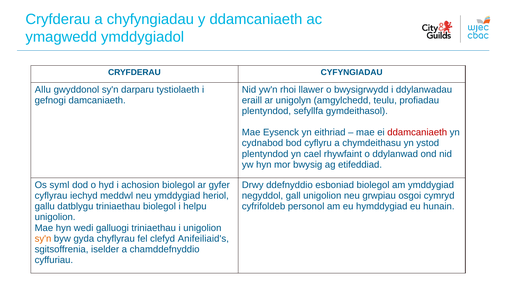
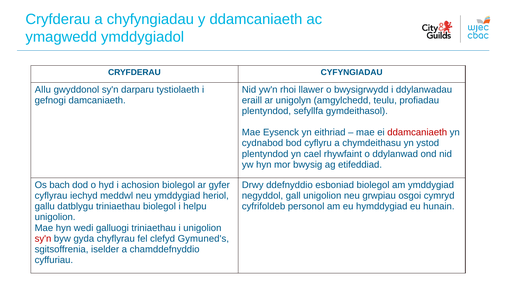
syml: syml -> bach
sy'n at (43, 238) colour: orange -> red
Anifeiliaid's: Anifeiliaid's -> Gymuned's
